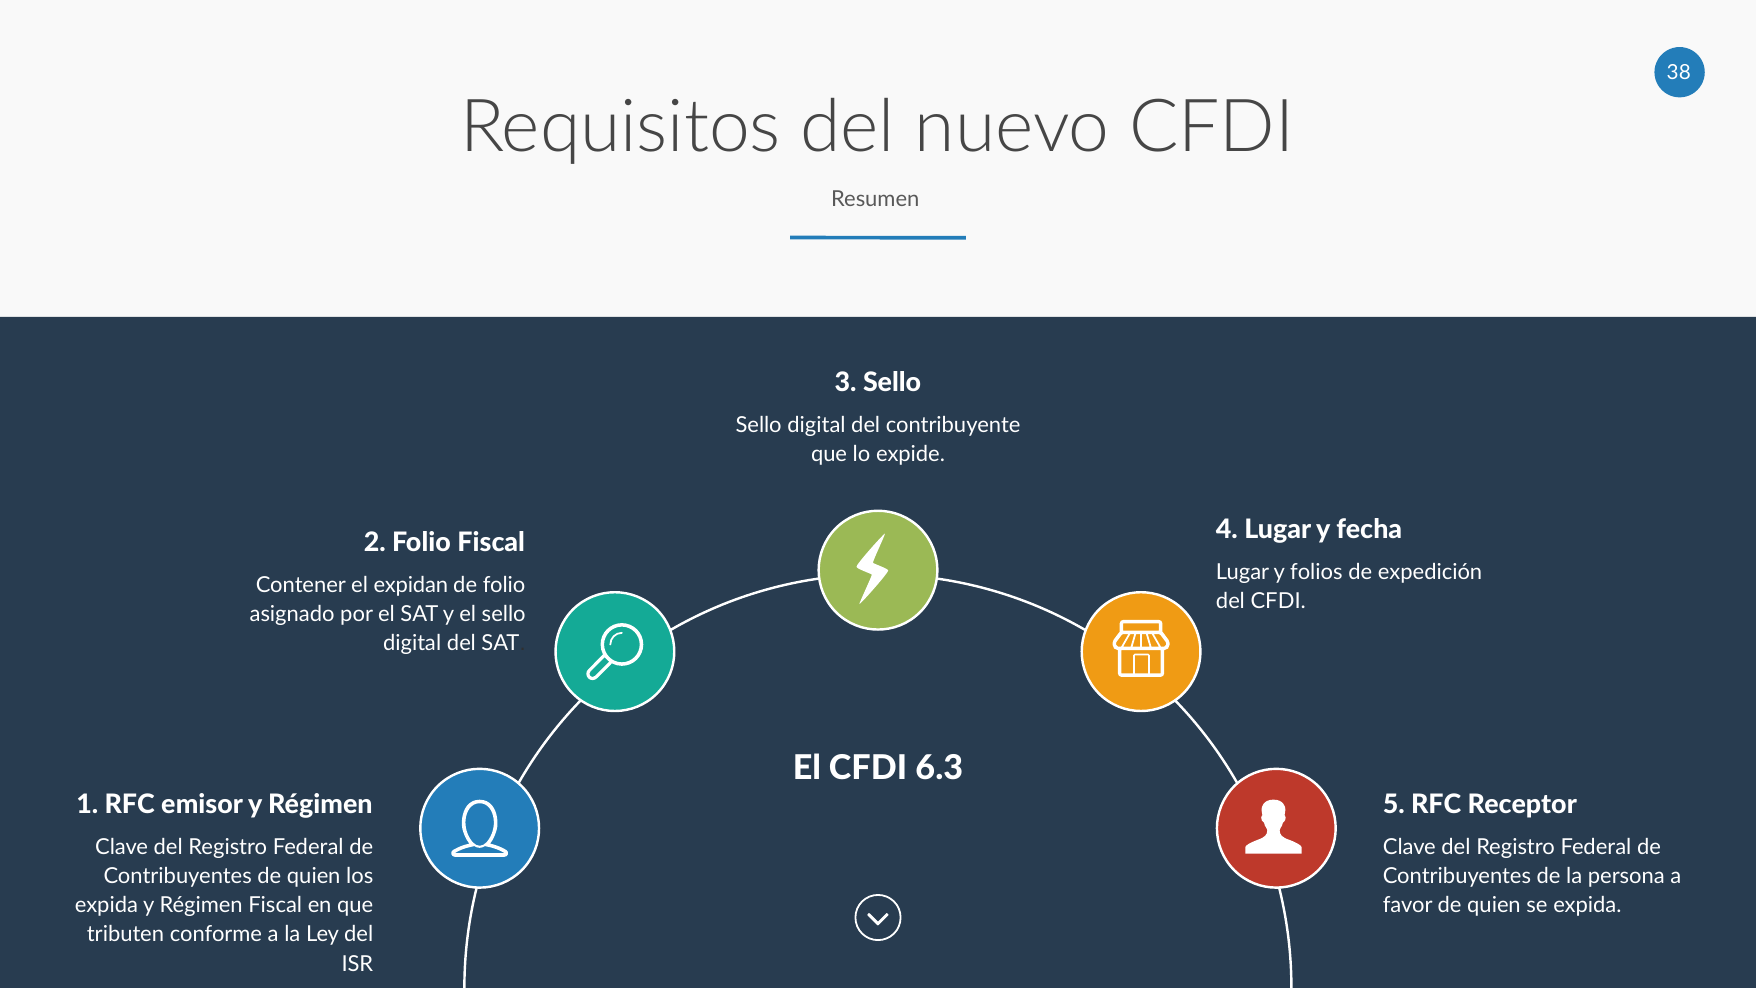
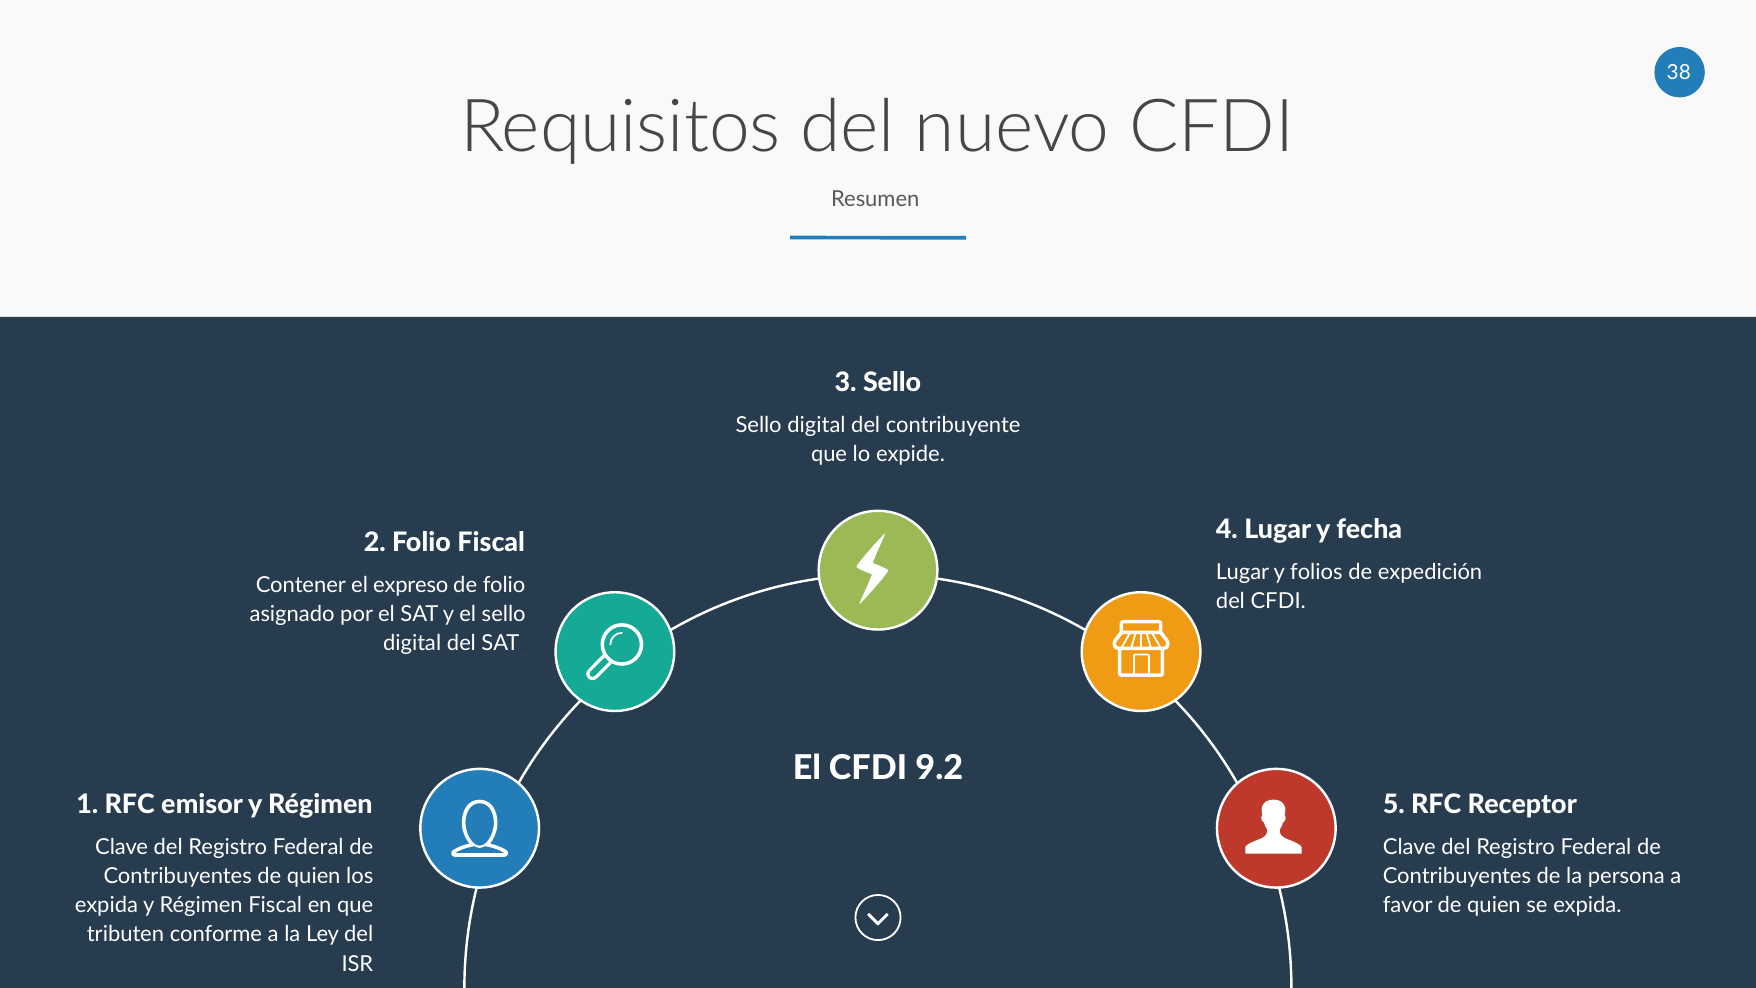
expidan: expidan -> expreso
6.3: 6.3 -> 9.2
